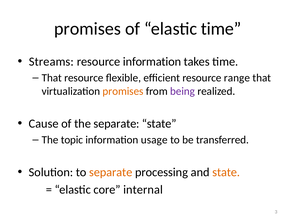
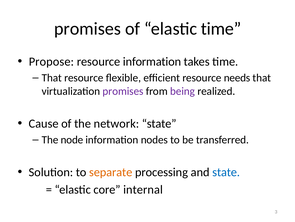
Streams: Streams -> Propose
range: range -> needs
promises at (123, 91) colour: orange -> purple
the separate: separate -> network
topic: topic -> node
usage: usage -> nodes
state at (226, 172) colour: orange -> blue
